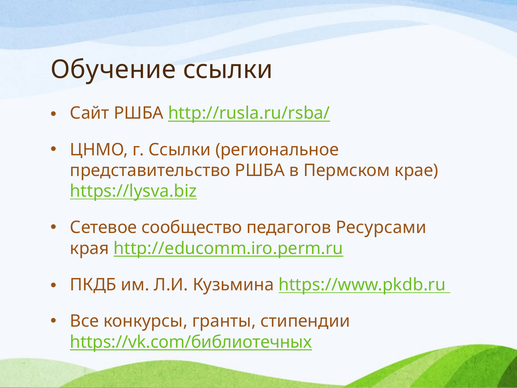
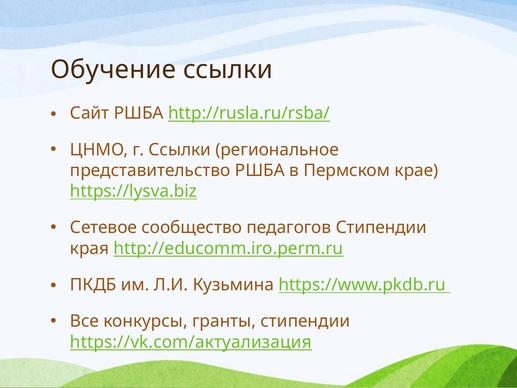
педагогов Ресурсами: Ресурсами -> Стипендии
https://vk.com/библиотечных: https://vk.com/библиотечных -> https://vk.com/актуализация
